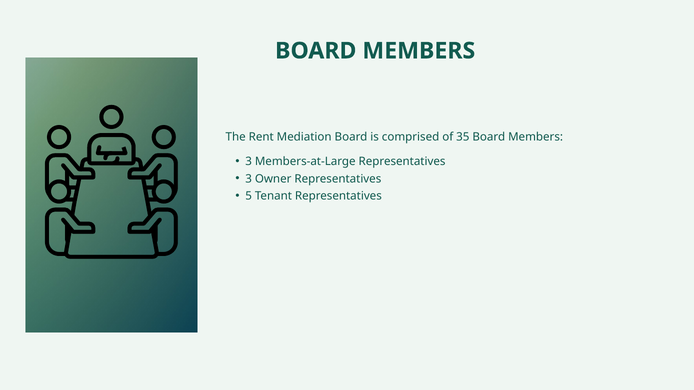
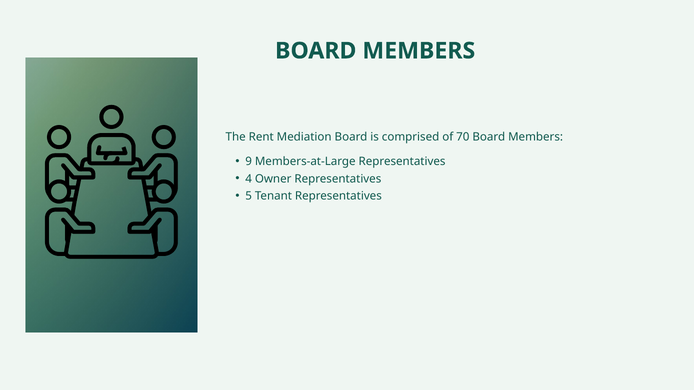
35: 35 -> 70
3 at (249, 162): 3 -> 9
3 at (249, 179): 3 -> 4
